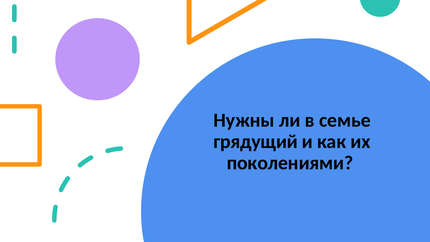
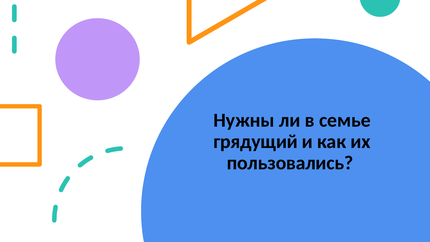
поколениями: поколениями -> пользовались
